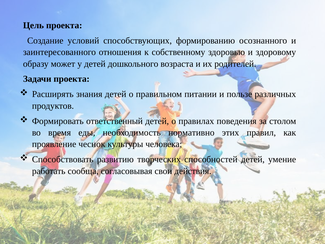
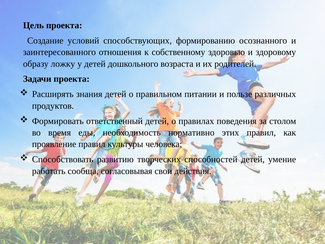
может: может -> ложку
проявление чеснок: чеснок -> правил
